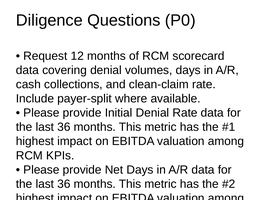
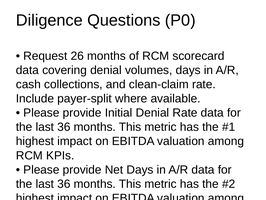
12: 12 -> 26
